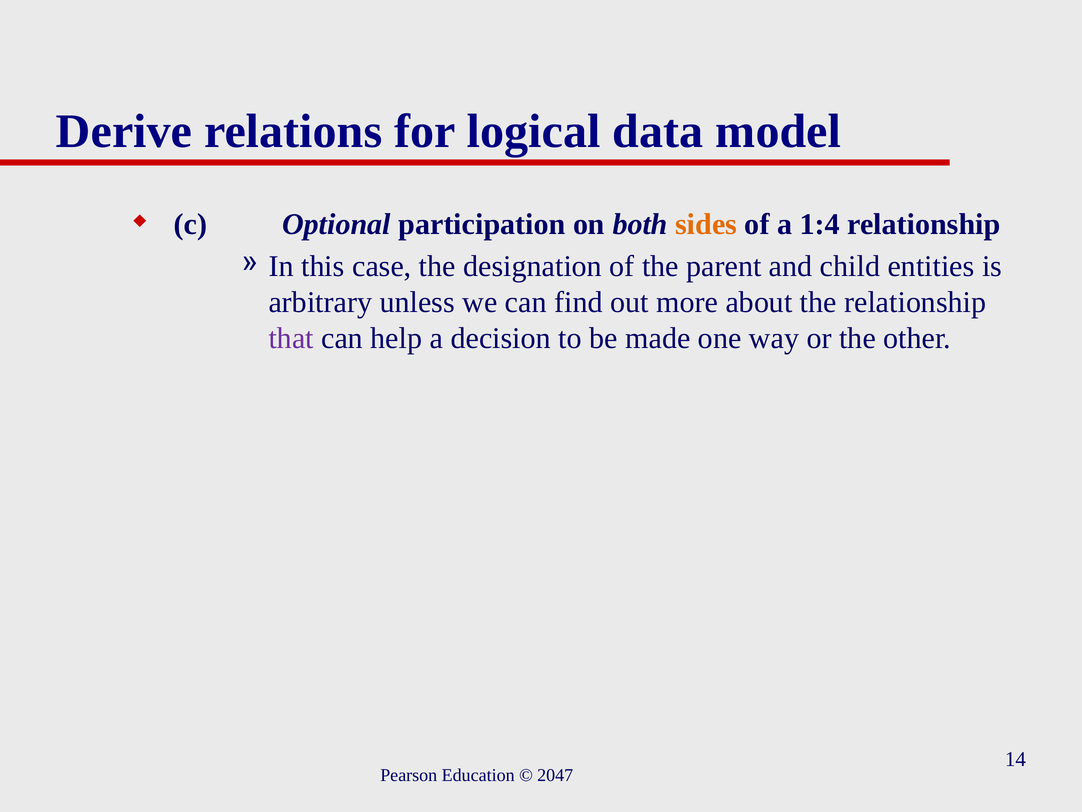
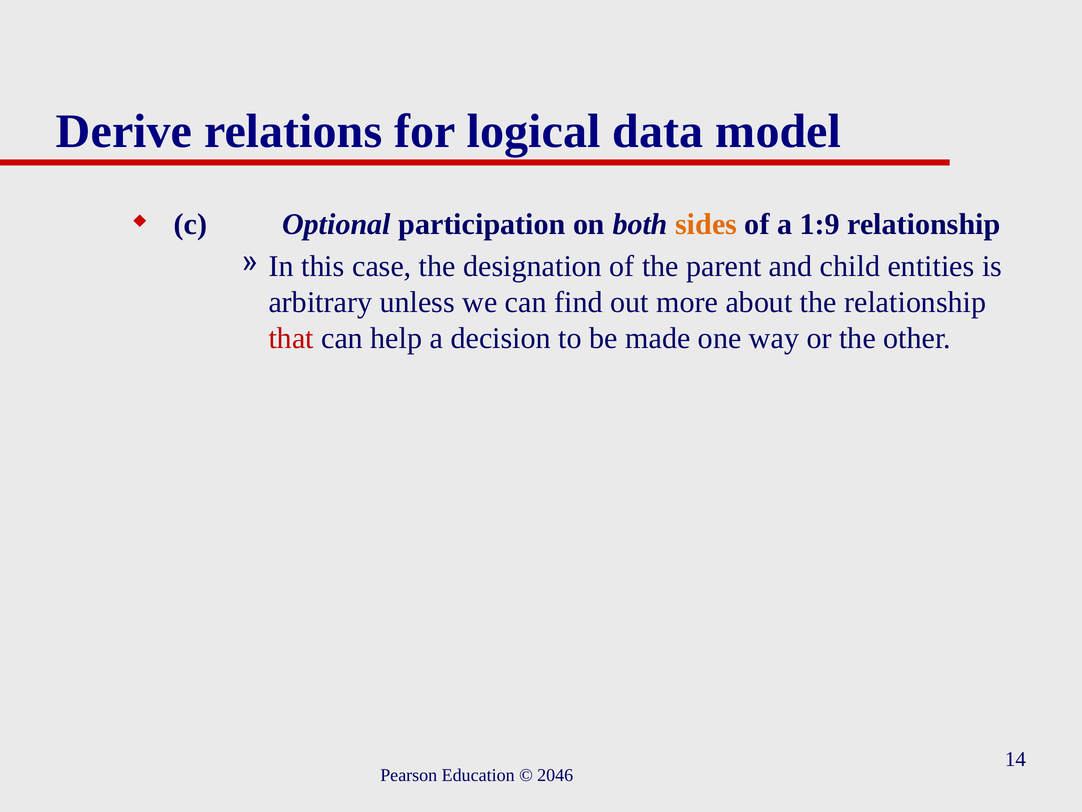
1:4: 1:4 -> 1:9
that colour: purple -> red
2047: 2047 -> 2046
